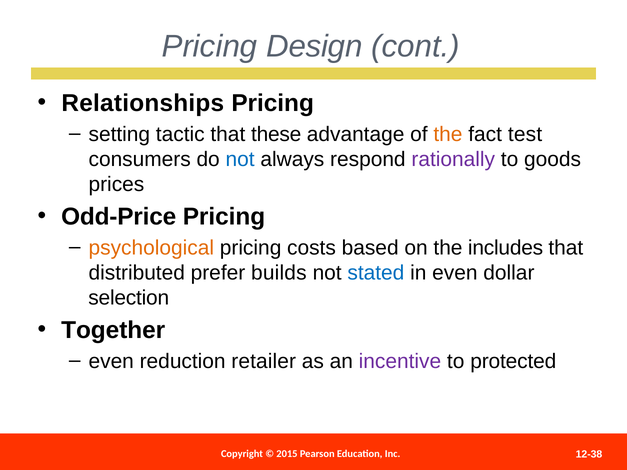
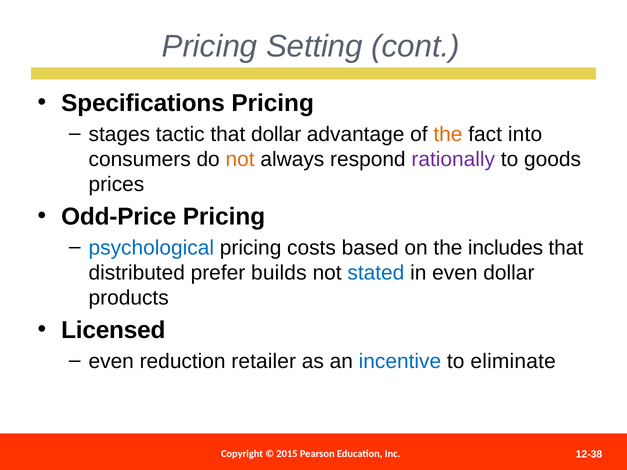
Design: Design -> Setting
Relationships: Relationships -> Specifications
setting: setting -> stages
that these: these -> dollar
test: test -> into
not at (240, 159) colour: blue -> orange
psychological colour: orange -> blue
selection: selection -> products
Together: Together -> Licensed
incentive colour: purple -> blue
protected: protected -> eliminate
